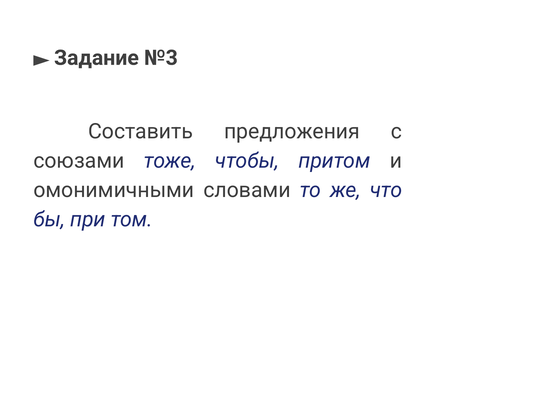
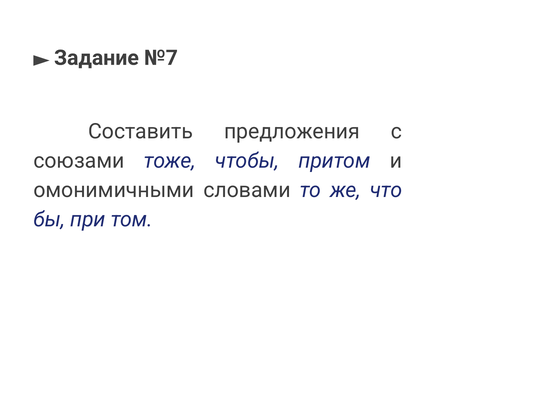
№3: №3 -> №7
